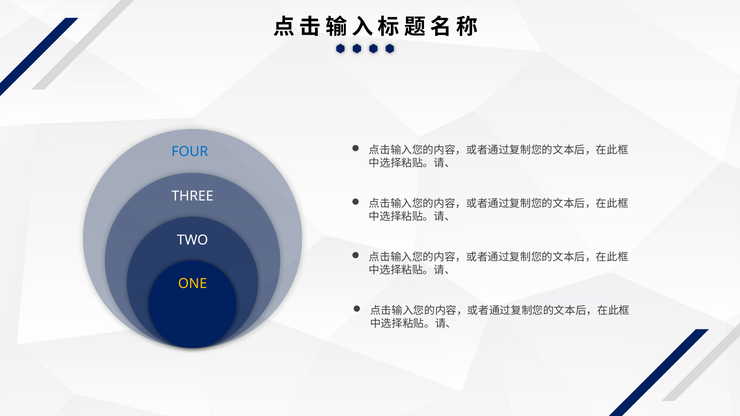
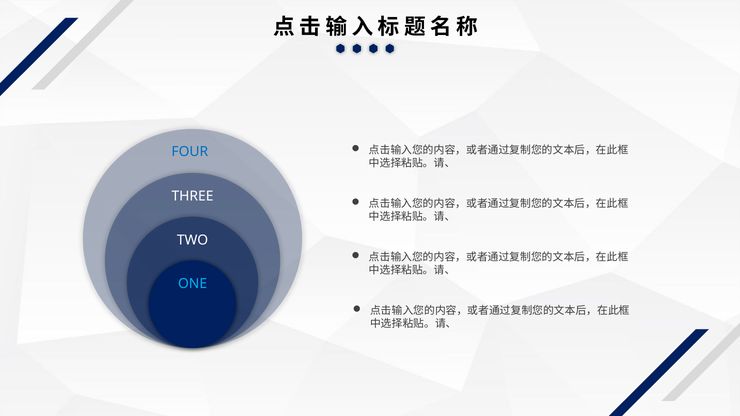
ONE colour: yellow -> light blue
